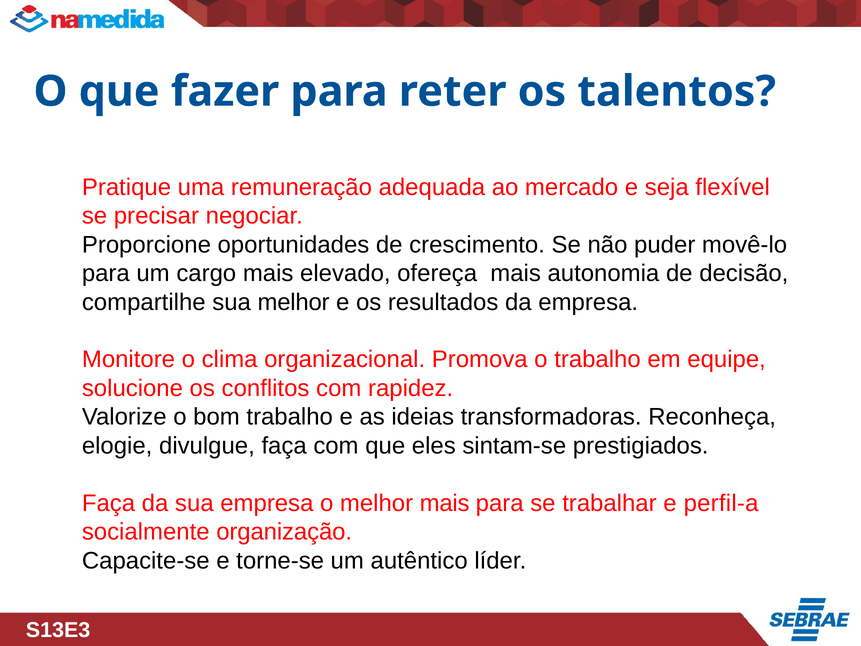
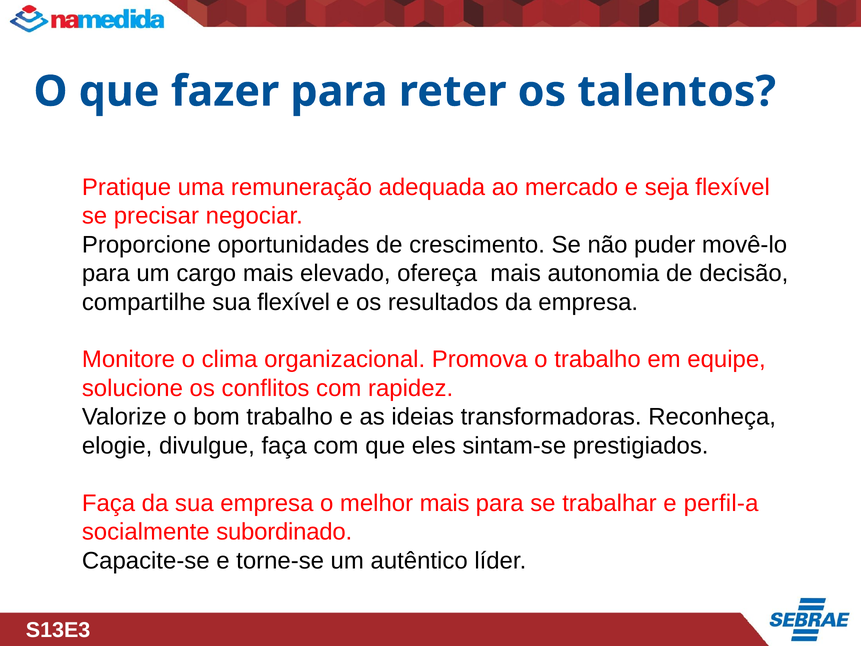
sua melhor: melhor -> flexível
organização: organização -> subordinado
